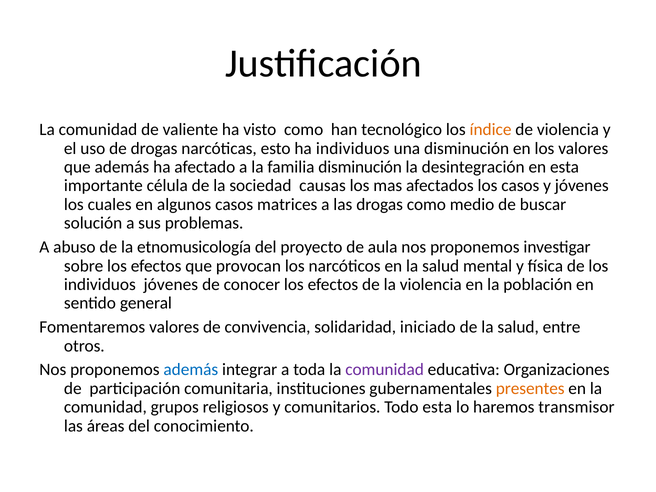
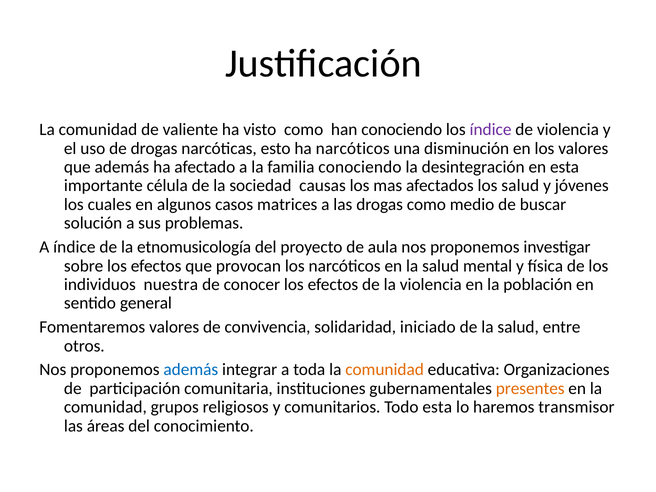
han tecnológico: tecnológico -> conociendo
índice at (491, 130) colour: orange -> purple
ha individuos: individuos -> narcóticos
familia disminución: disminución -> conociendo
los casos: casos -> salud
A abuso: abuso -> índice
individuos jóvenes: jóvenes -> nuestra
comunidad at (385, 370) colour: purple -> orange
